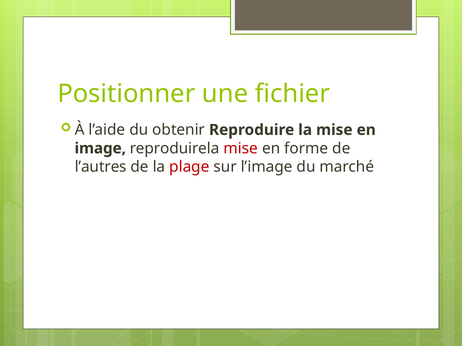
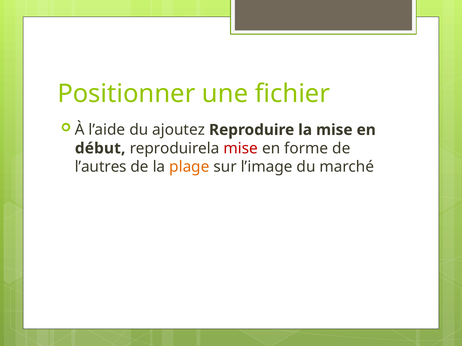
obtenir: obtenir -> ajoutez
image: image -> début
plage colour: red -> orange
